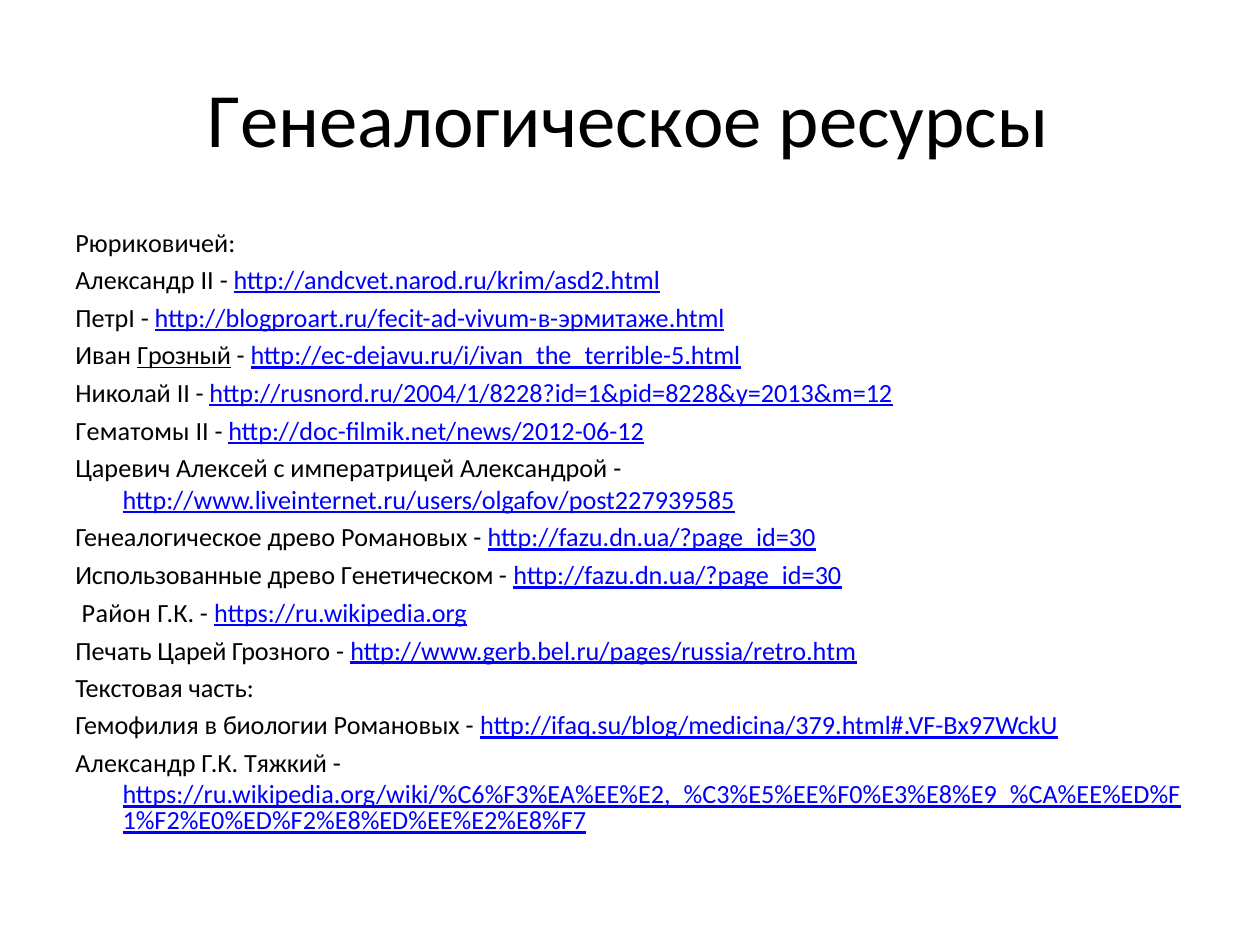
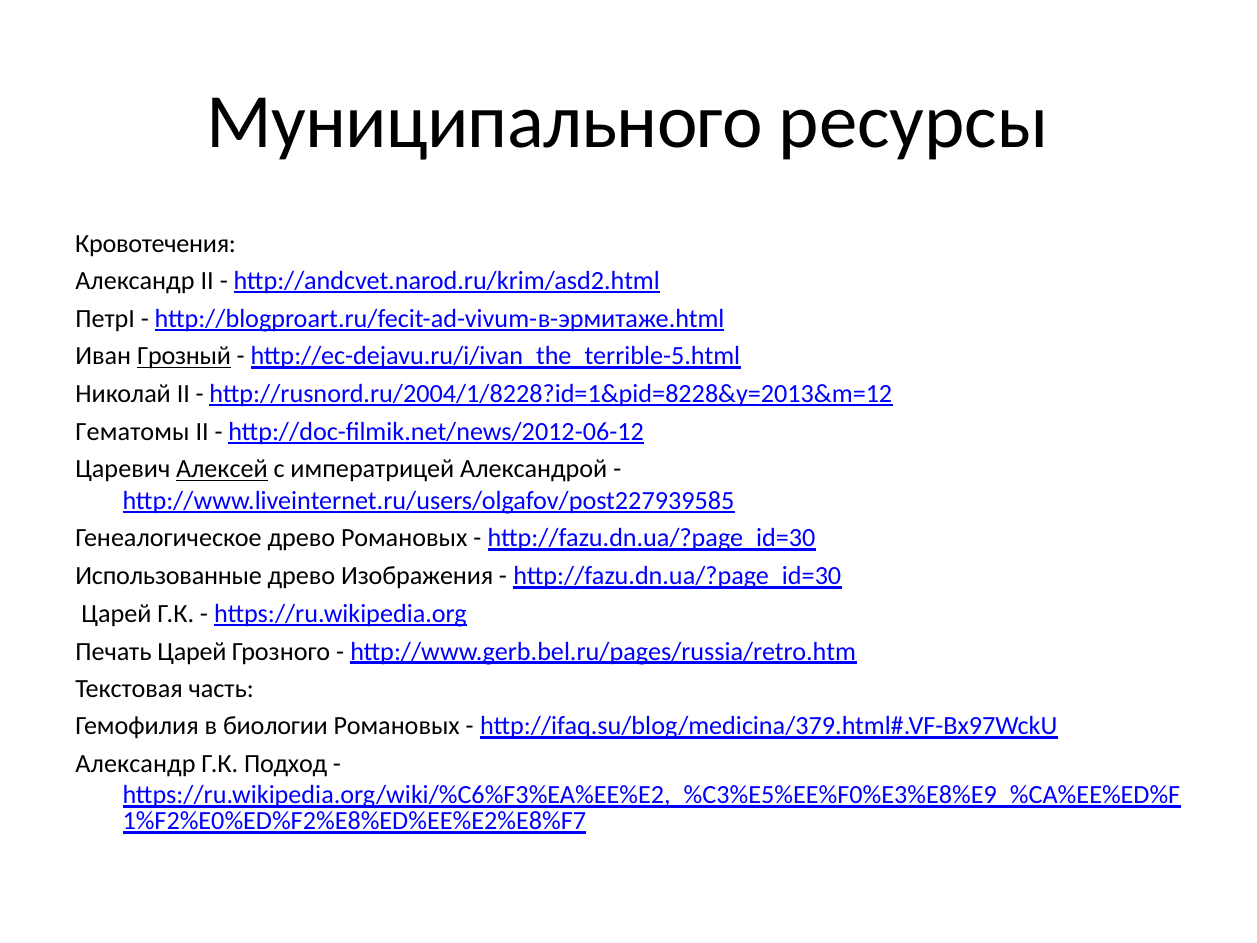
Генеалогическое at (485, 122): Генеалогическое -> Муниципального
Рюриковичей: Рюриковичей -> Кровотечения
Алексей underline: none -> present
Генетическом: Генетическом -> Изображения
Район at (116, 614): Район -> Царей
Тяжкий: Тяжкий -> Подход
